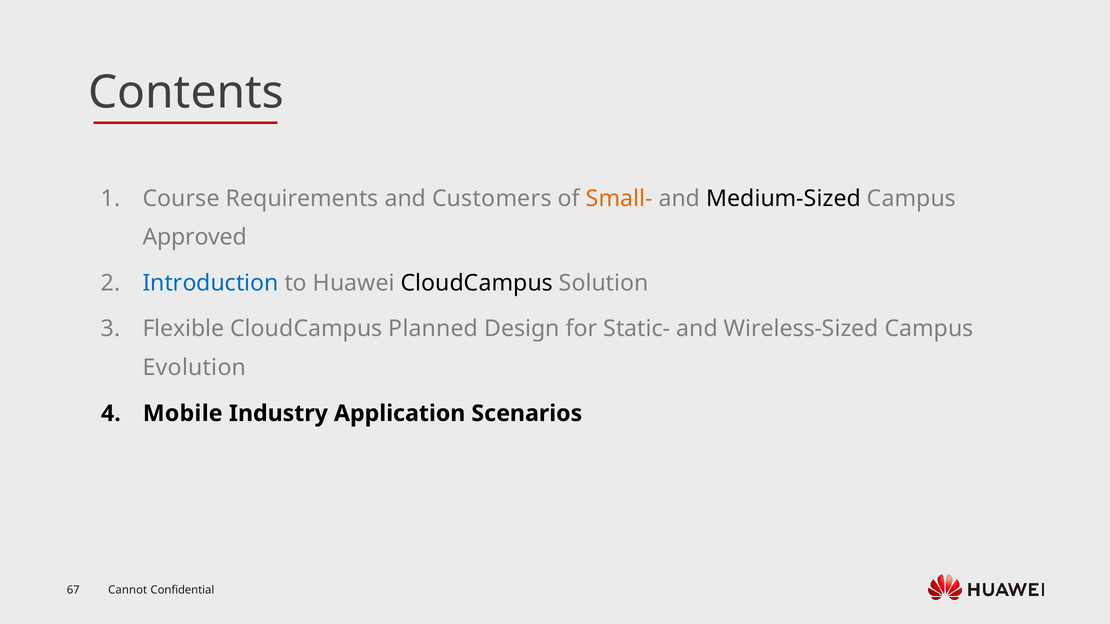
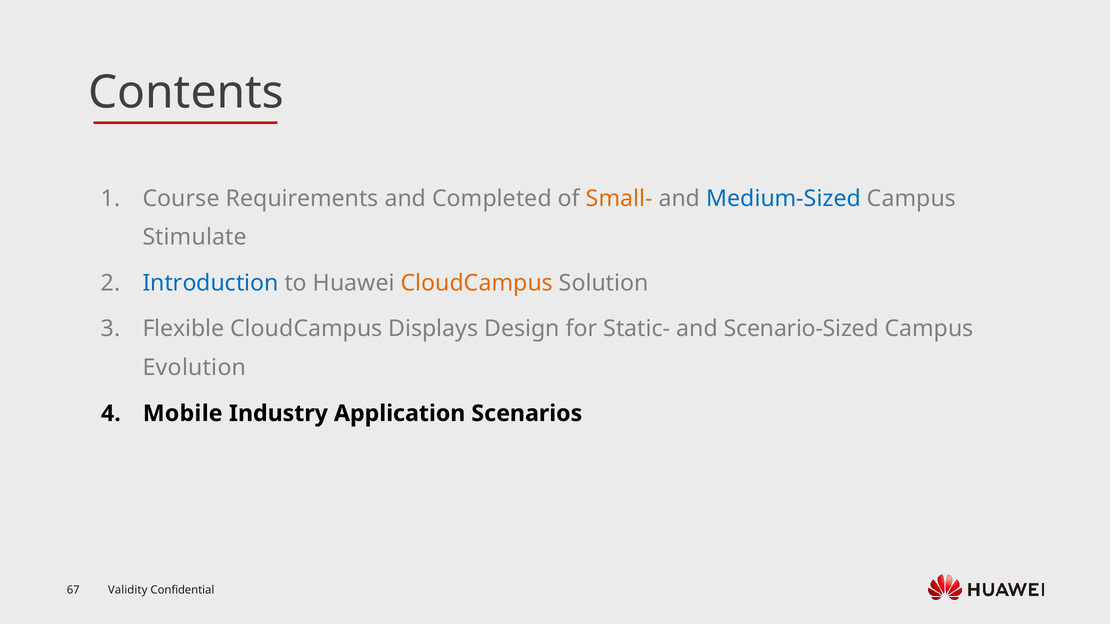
Customers: Customers -> Completed
Medium-Sized colour: black -> blue
Approved: Approved -> Stimulate
CloudCampus at (477, 283) colour: black -> orange
Planned: Planned -> Displays
Wireless-Sized: Wireless-Sized -> Scenario-Sized
Cannot: Cannot -> Validity
